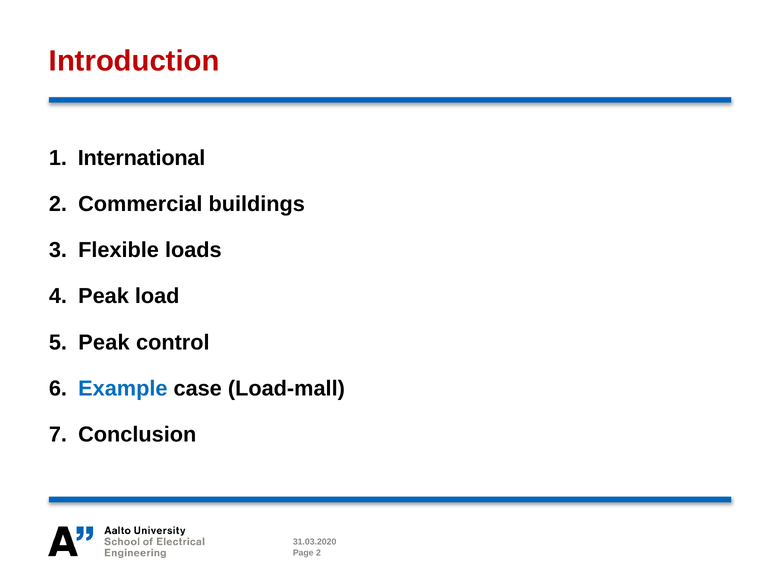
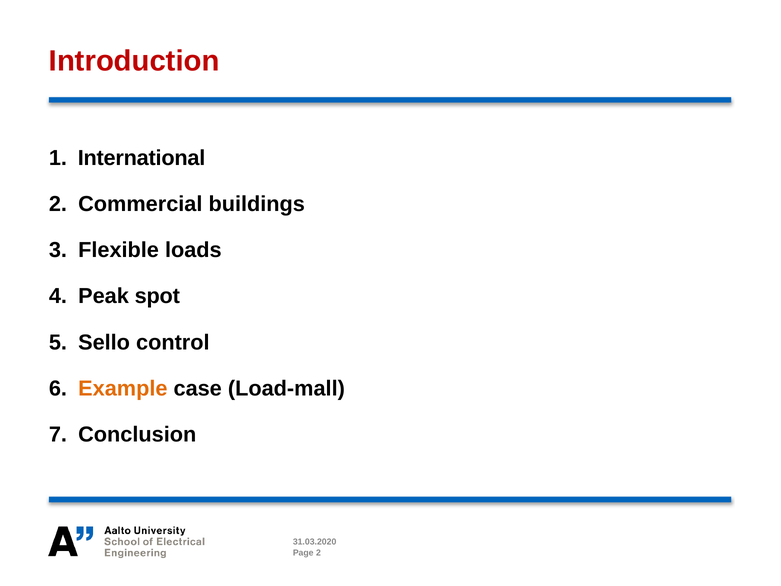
load: load -> spot
Peak at (104, 342): Peak -> Sello
Example colour: blue -> orange
